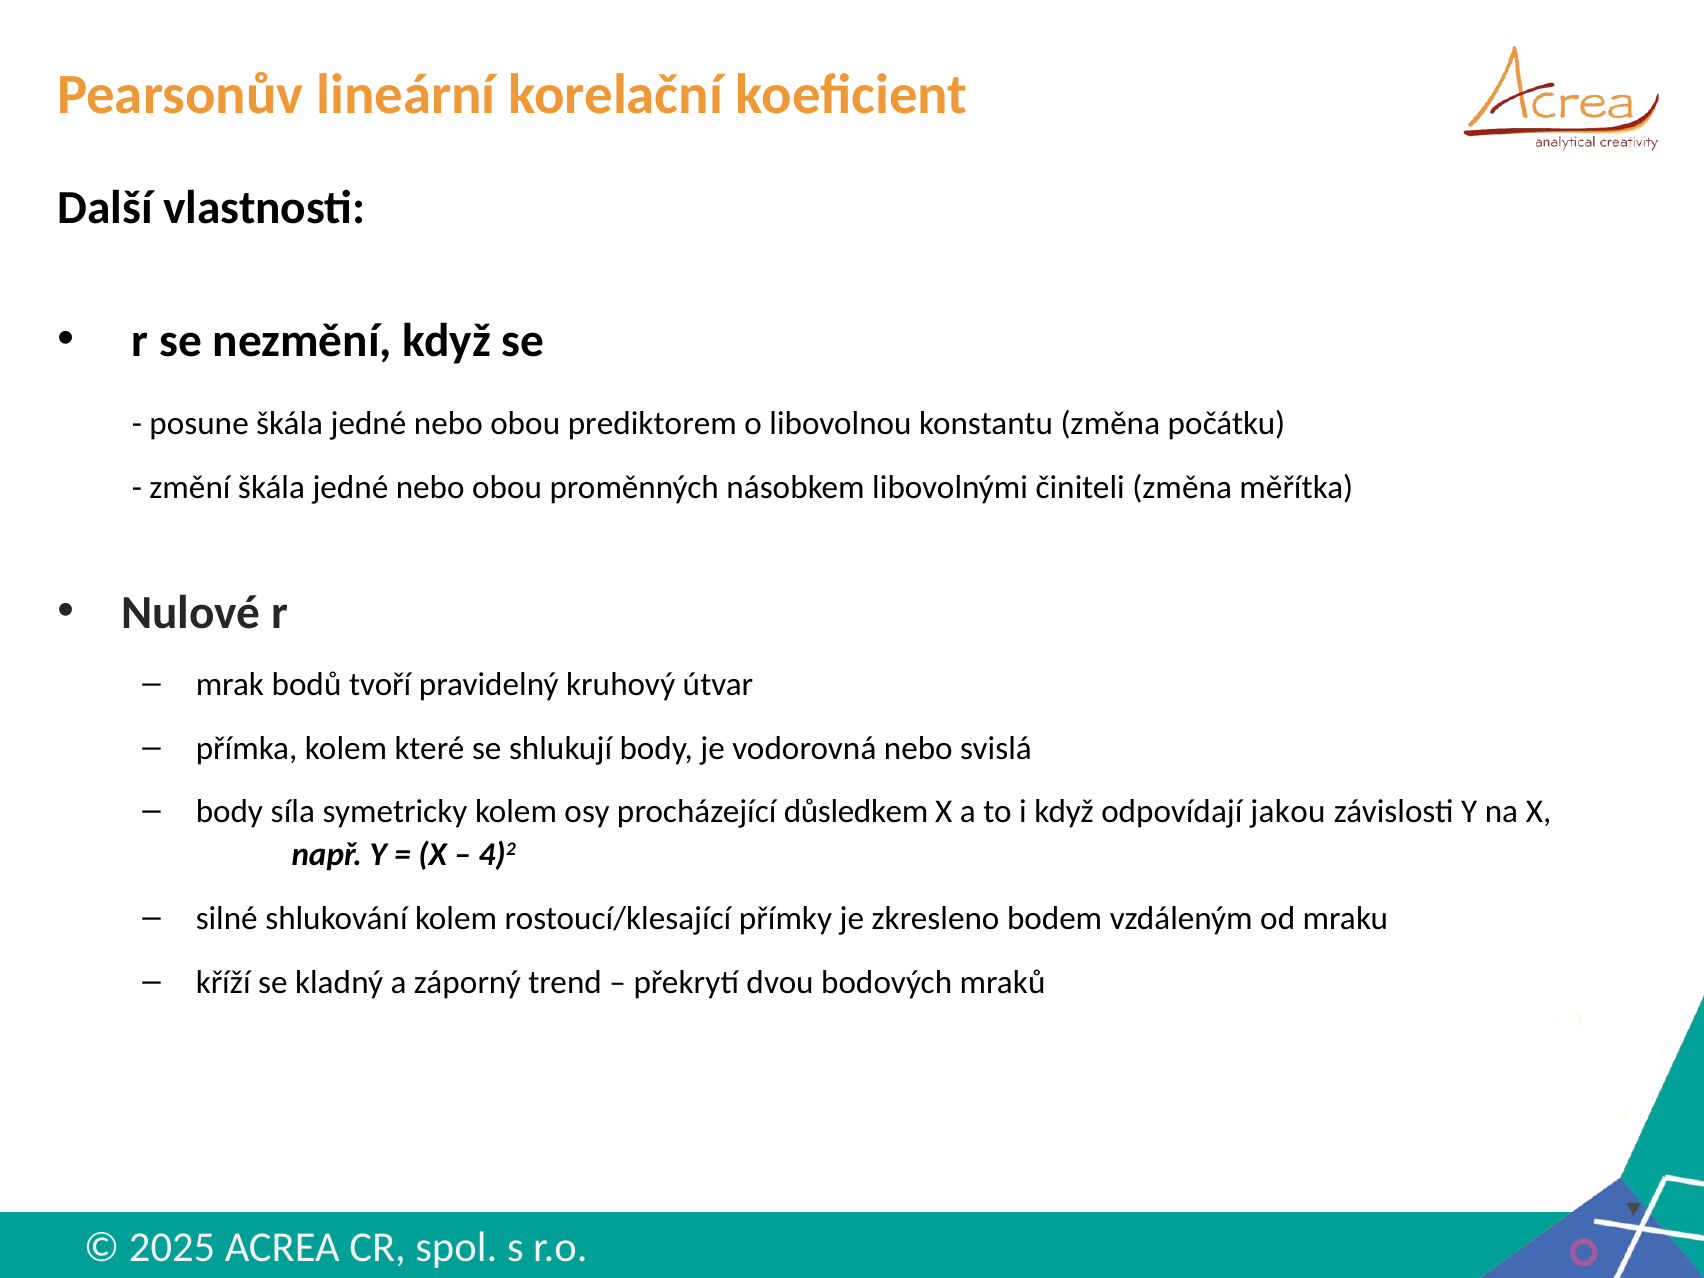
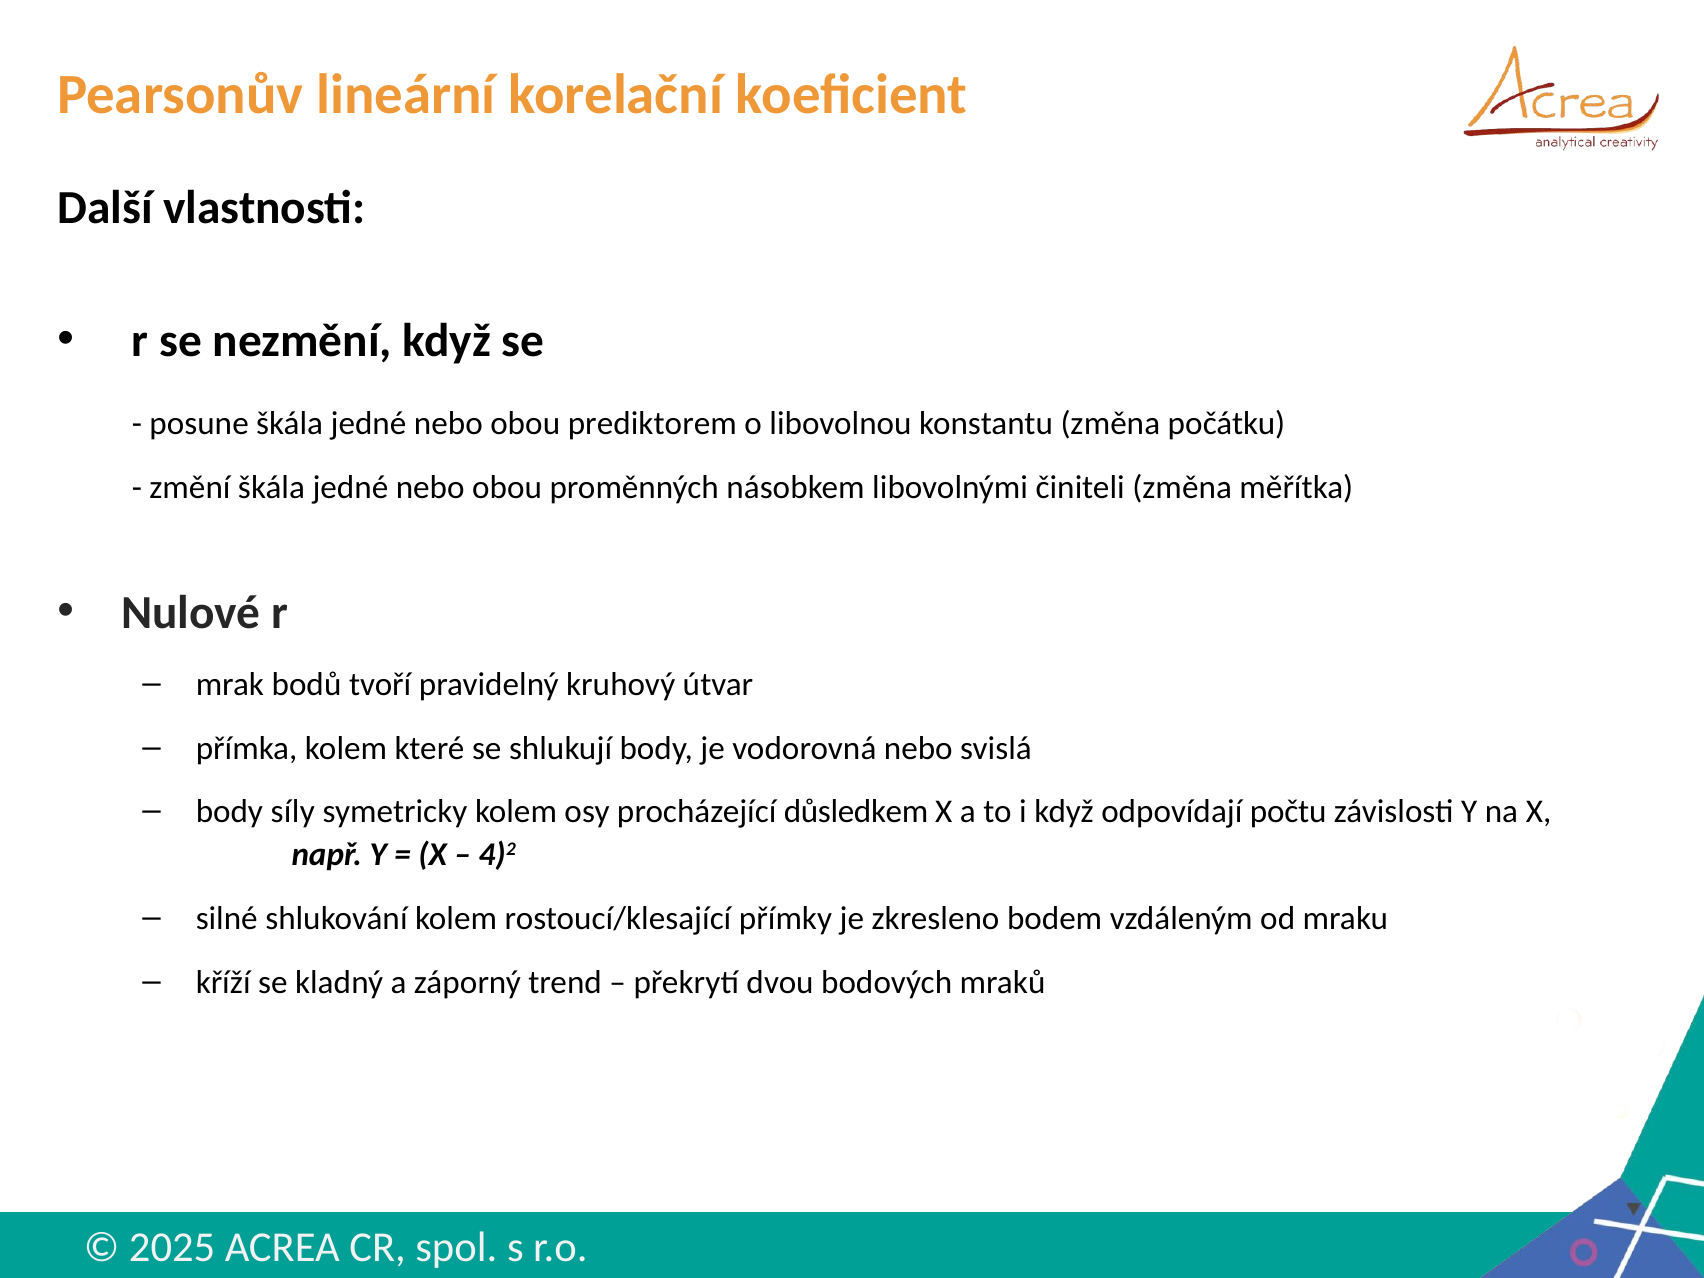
síla: síla -> síly
jakou: jakou -> počtu
